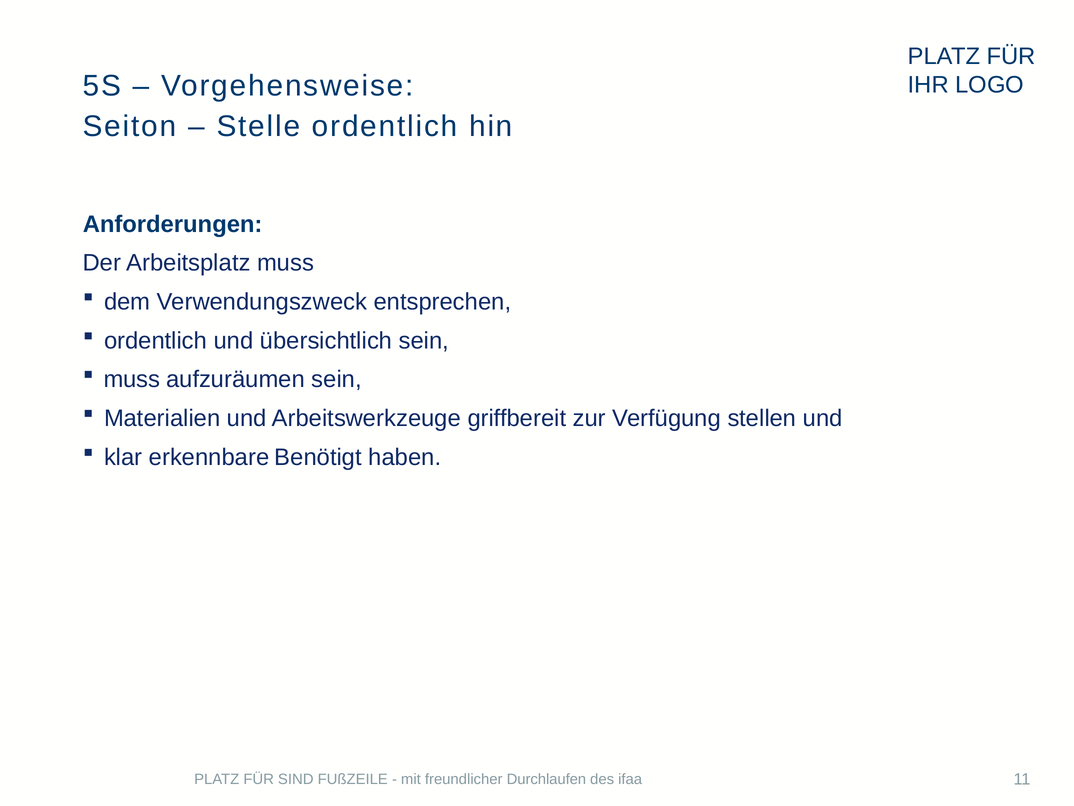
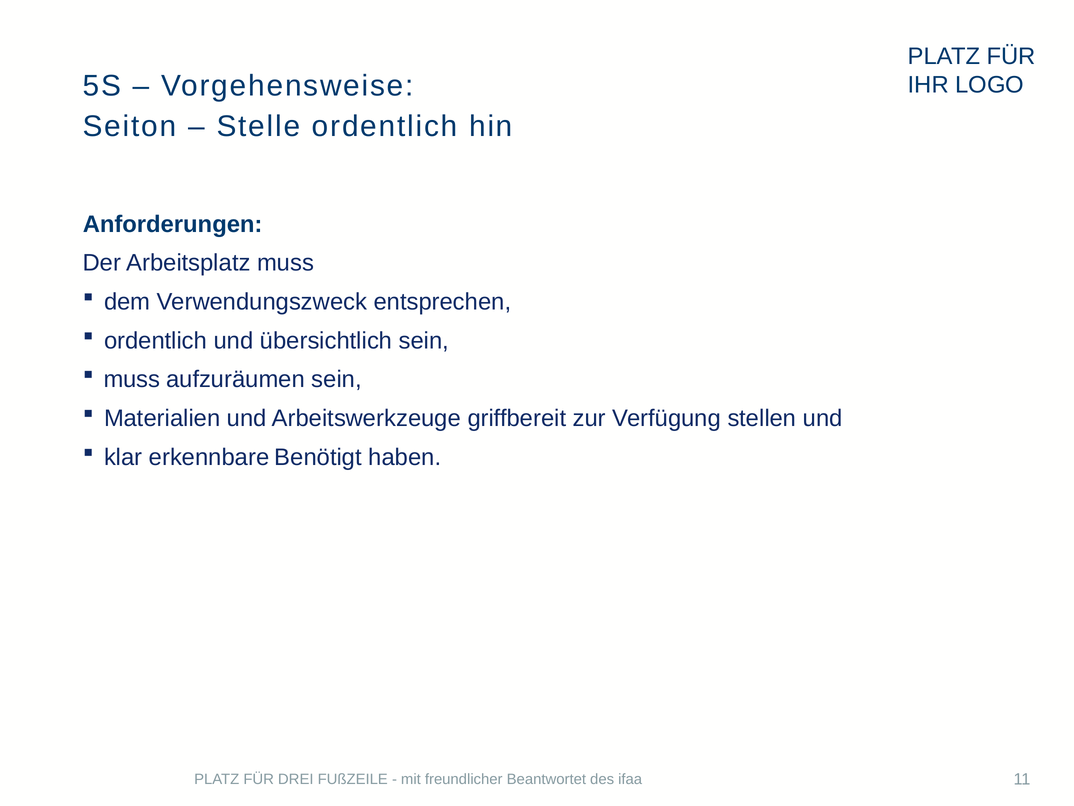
SIND: SIND -> DREI
Durchlaufen: Durchlaufen -> Beantwortet
